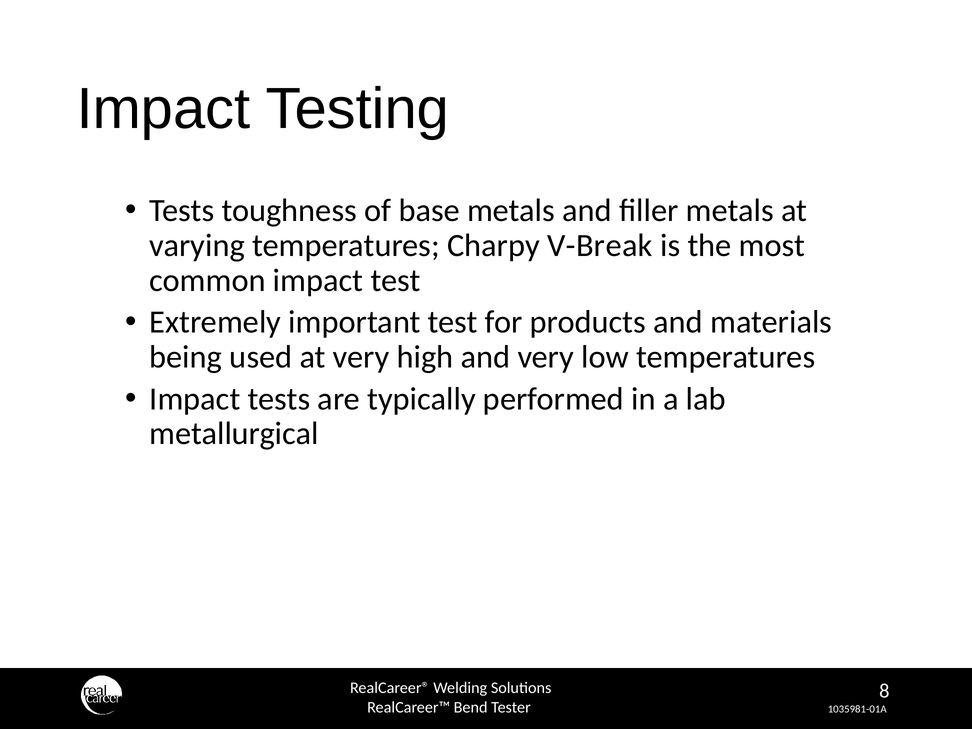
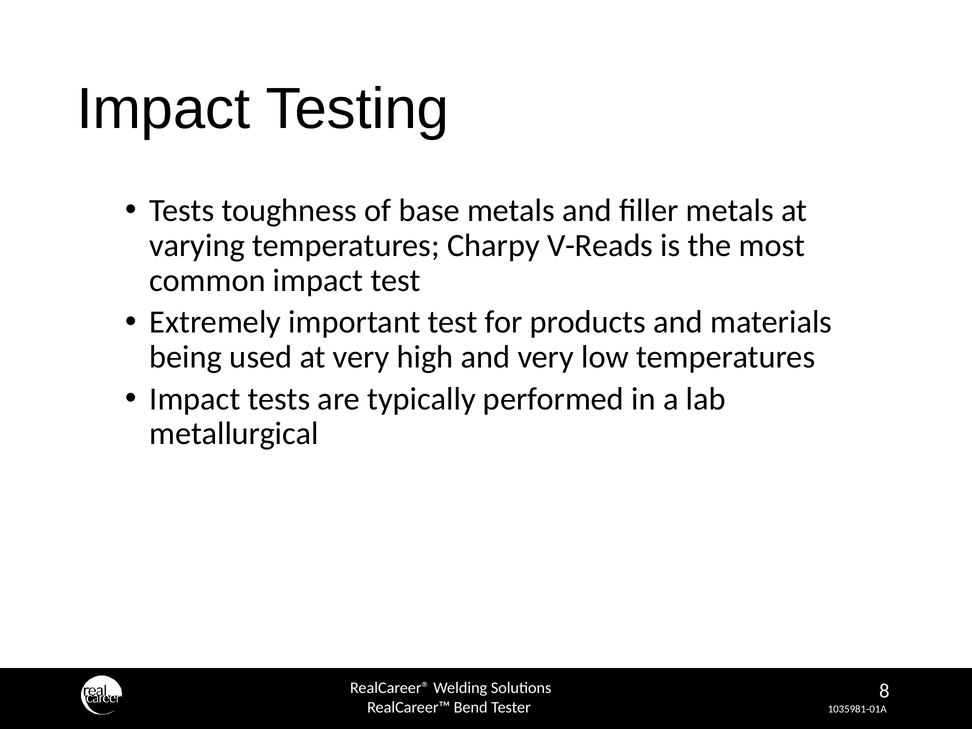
V-Break: V-Break -> V-Reads
